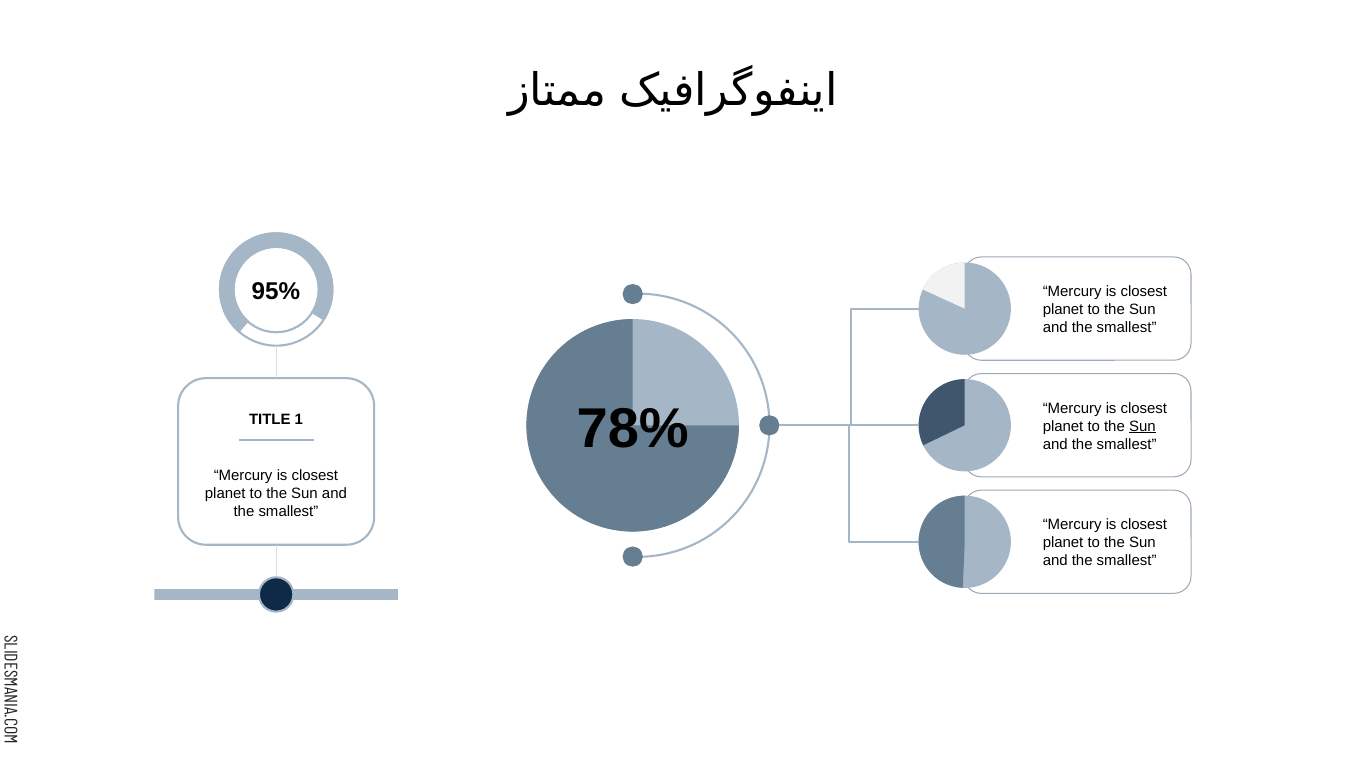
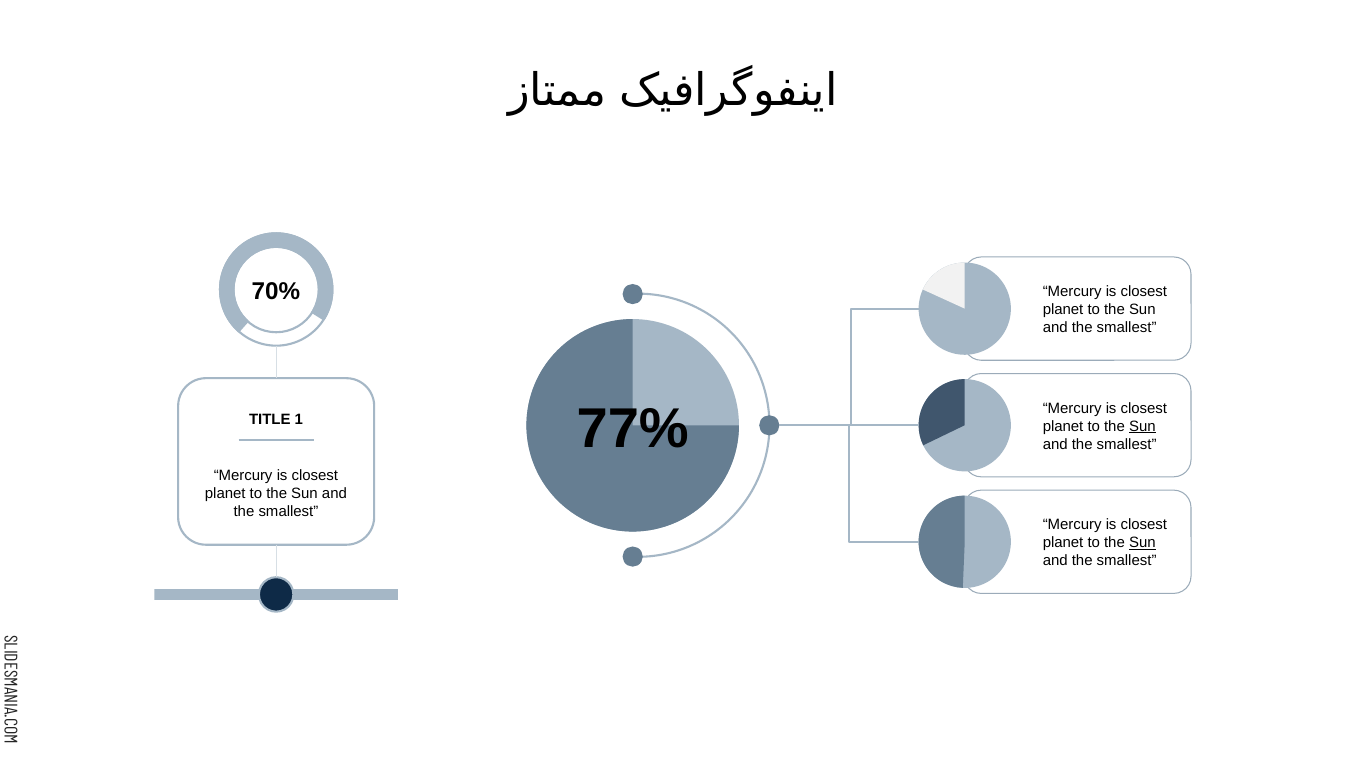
95%: 95% -> 70%
78%: 78% -> 77%
Sun at (1142, 543) underline: none -> present
